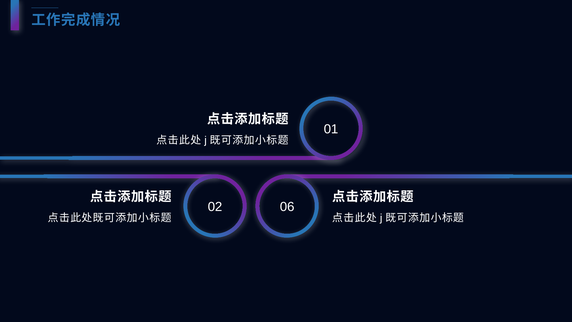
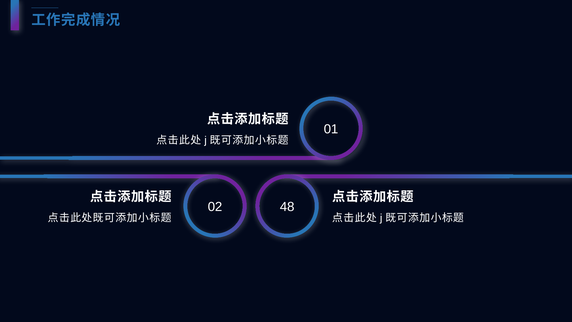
06: 06 -> 48
